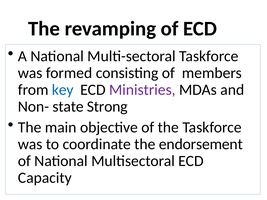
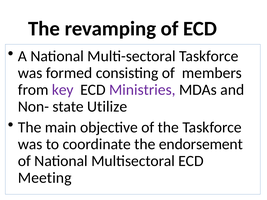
key colour: blue -> purple
Strong: Strong -> Utilize
Capacity: Capacity -> Meeting
